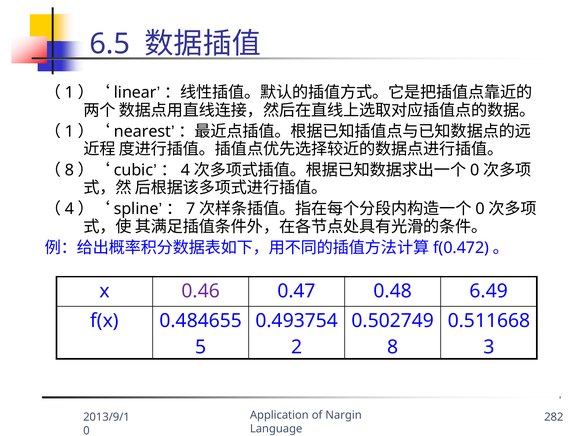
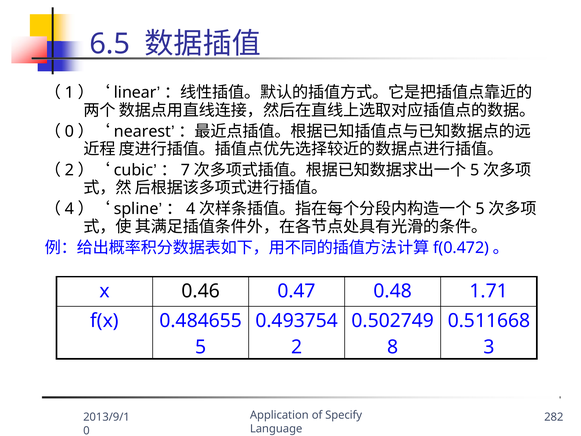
1 at (69, 131): 1 -> 0
8 at (69, 170): 8 -> 2
4 at (185, 170): 4 -> 7
0 at (475, 170): 0 -> 5
7 at (191, 209): 7 -> 4
0 at (480, 209): 0 -> 5
0.46 colour: purple -> black
6.49: 6.49 -> 1.71
Nargin: Nargin -> Specify
